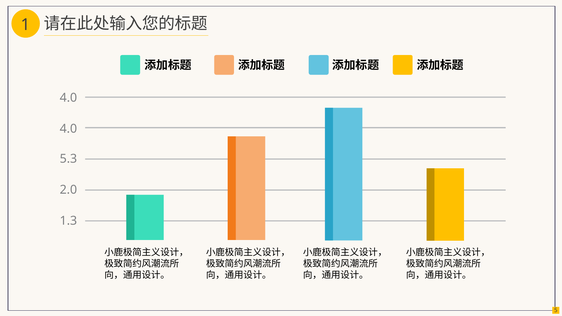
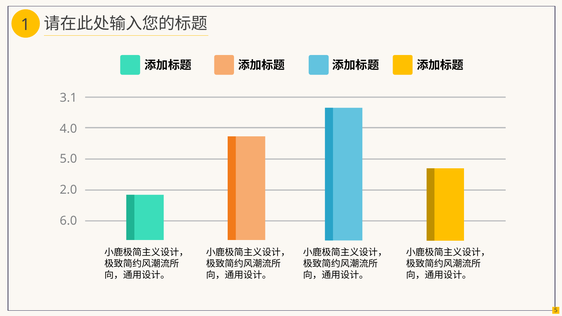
4.0 at (68, 98): 4.0 -> 3.1
5.3: 5.3 -> 5.0
1.3: 1.3 -> 6.0
